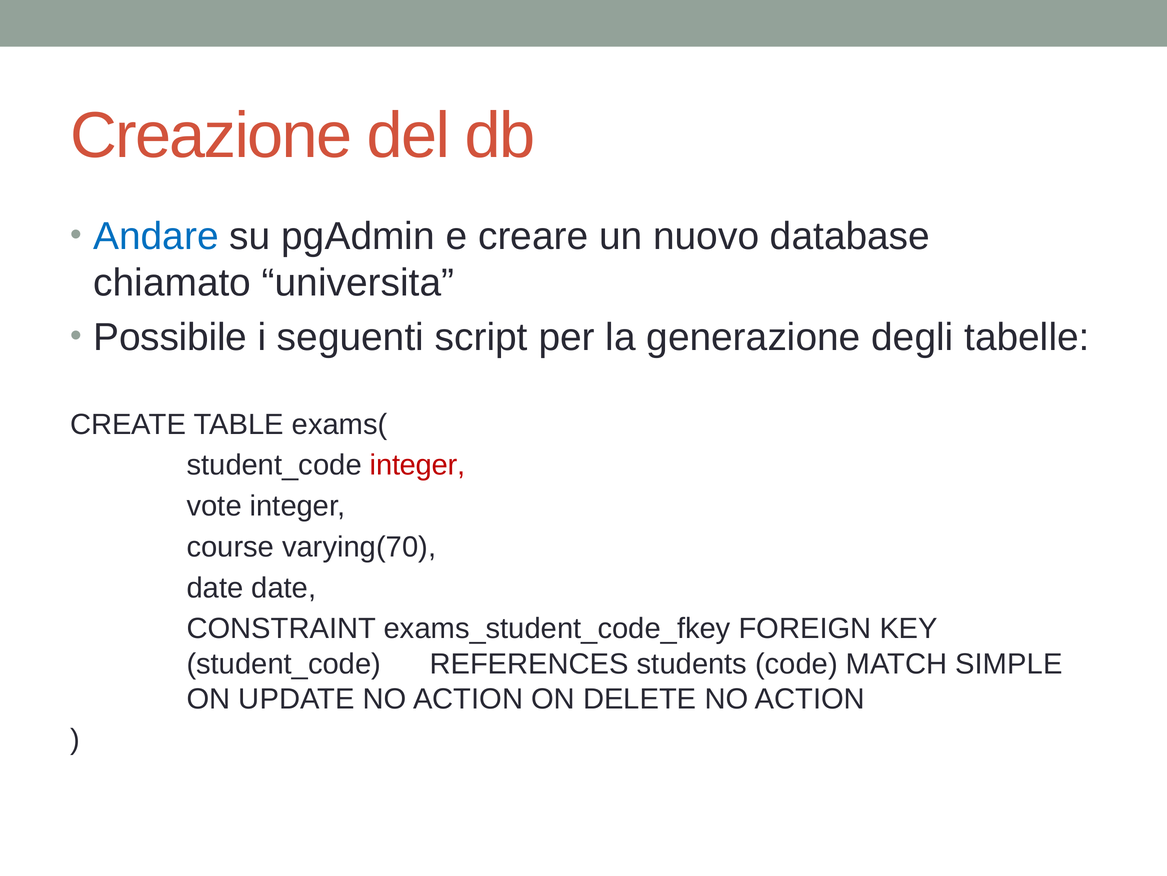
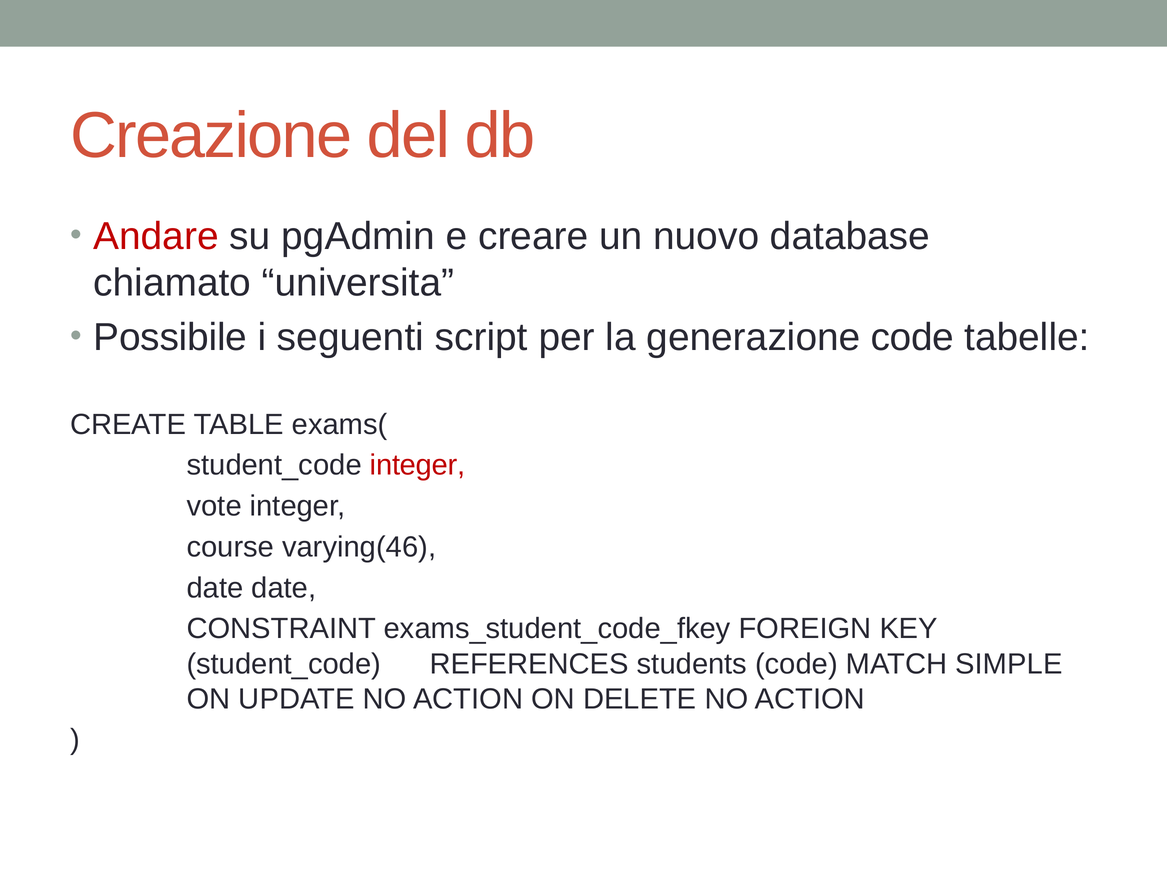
Andare colour: blue -> red
generazione degli: degli -> code
varying(70: varying(70 -> varying(46
